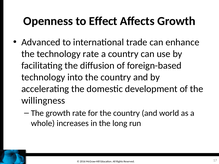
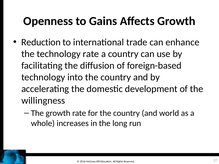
Effect: Effect -> Gains
Advanced: Advanced -> Reduction
